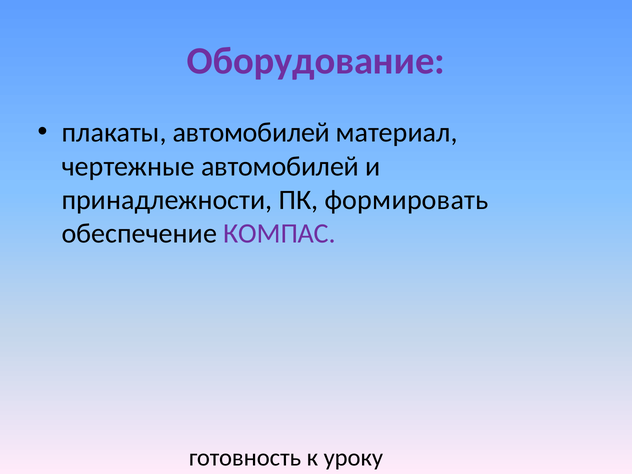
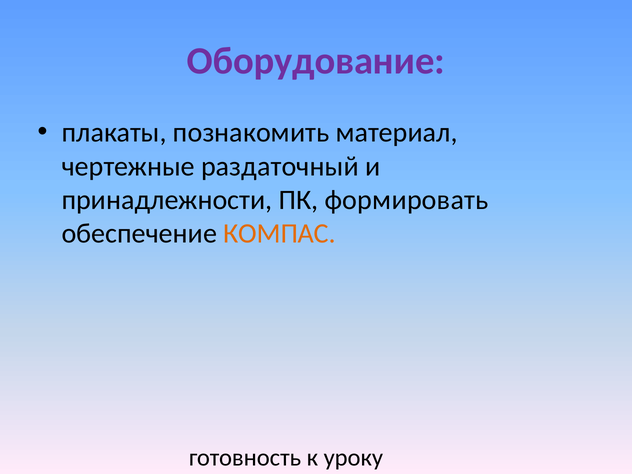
плакаты автомобилей: автомобилей -> познакомить
чертежные автомобилей: автомобилей -> раздаточный
КОМПАС colour: purple -> orange
